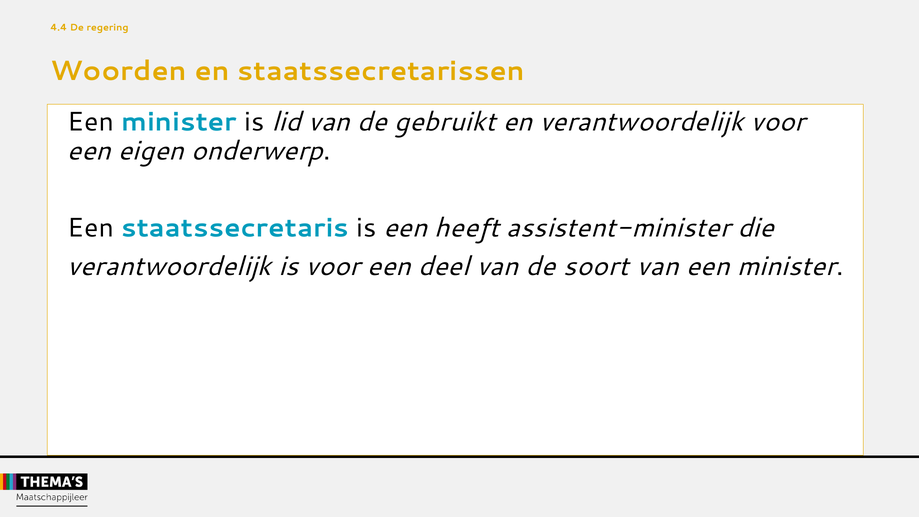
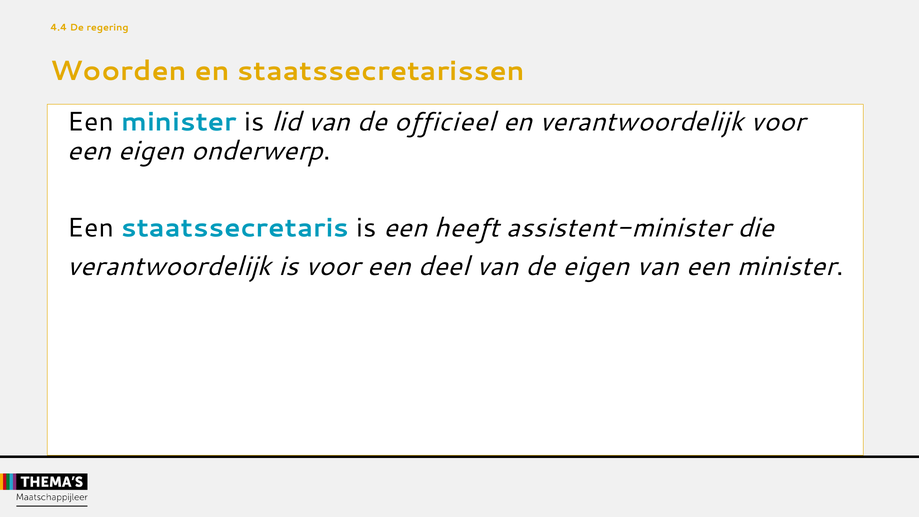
gebruikt: gebruikt -> officieel
de soort: soort -> eigen
